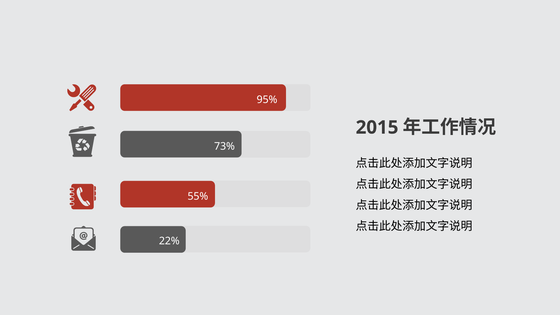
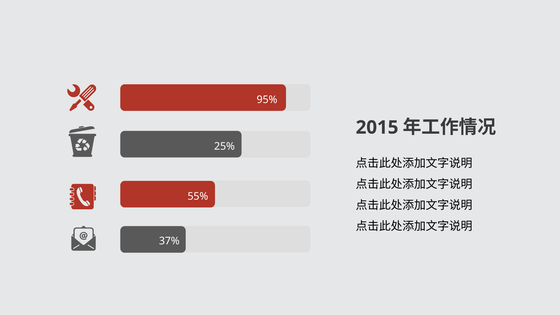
73%: 73% -> 25%
22%: 22% -> 37%
